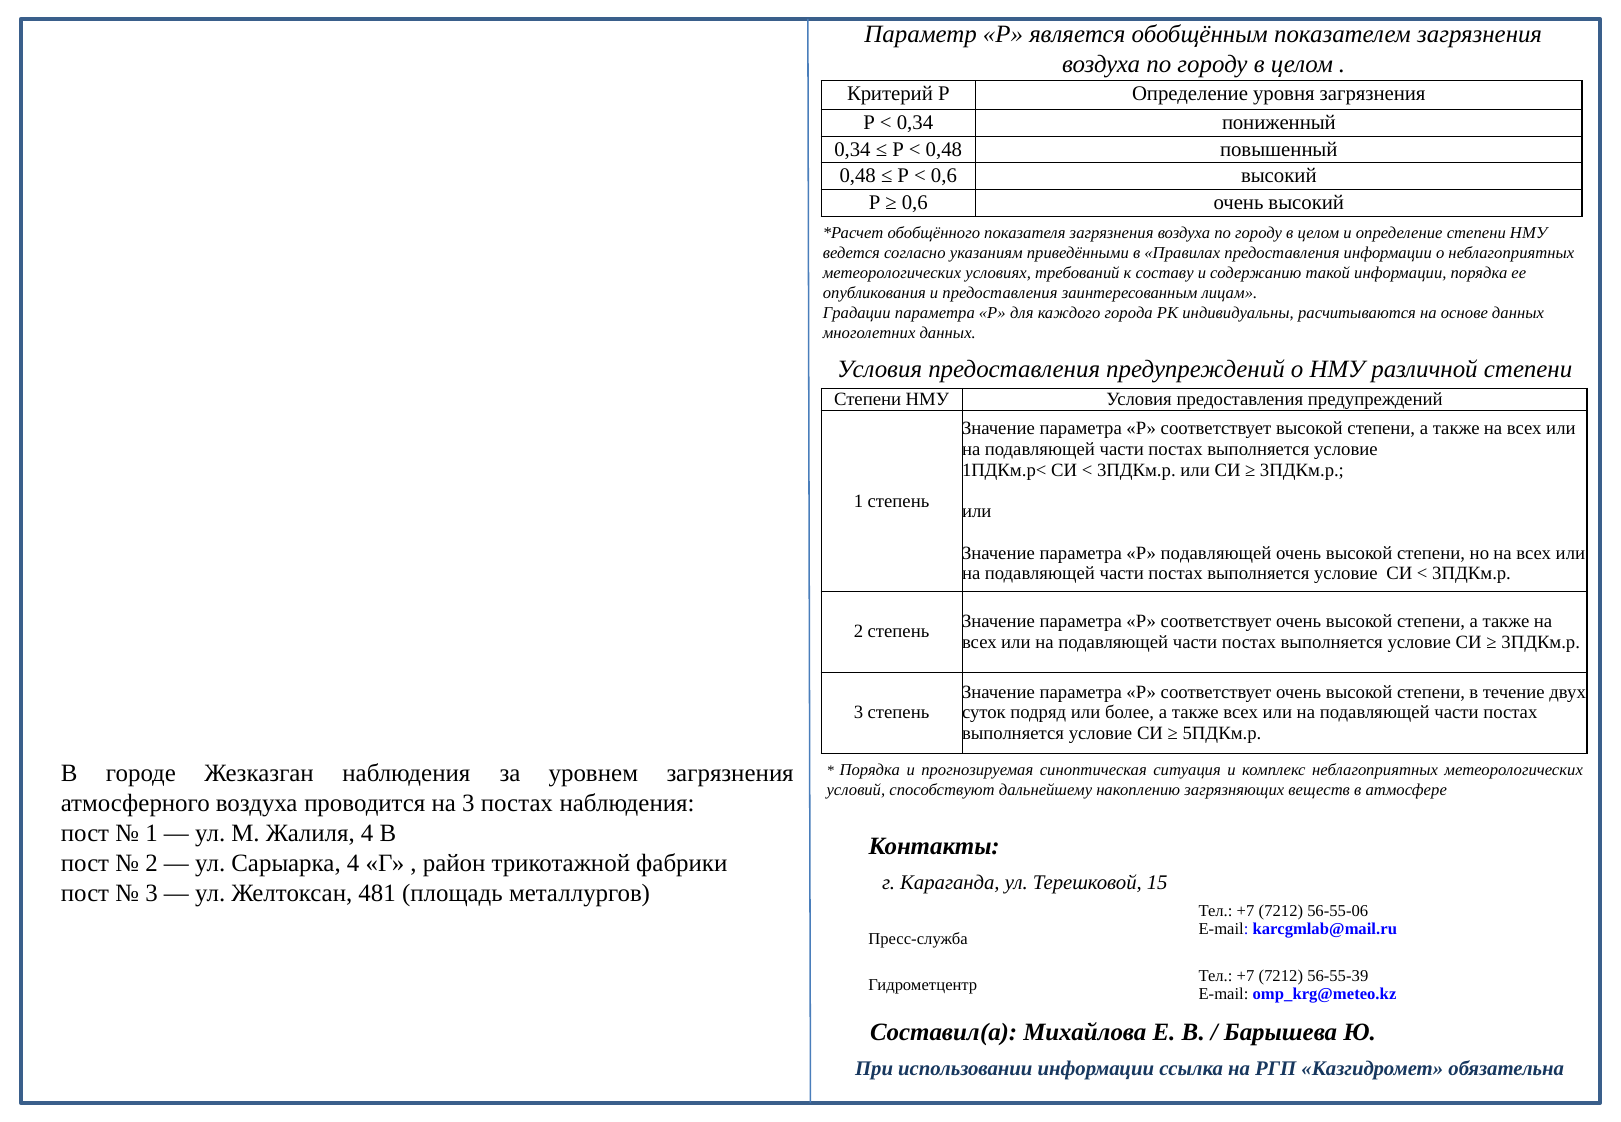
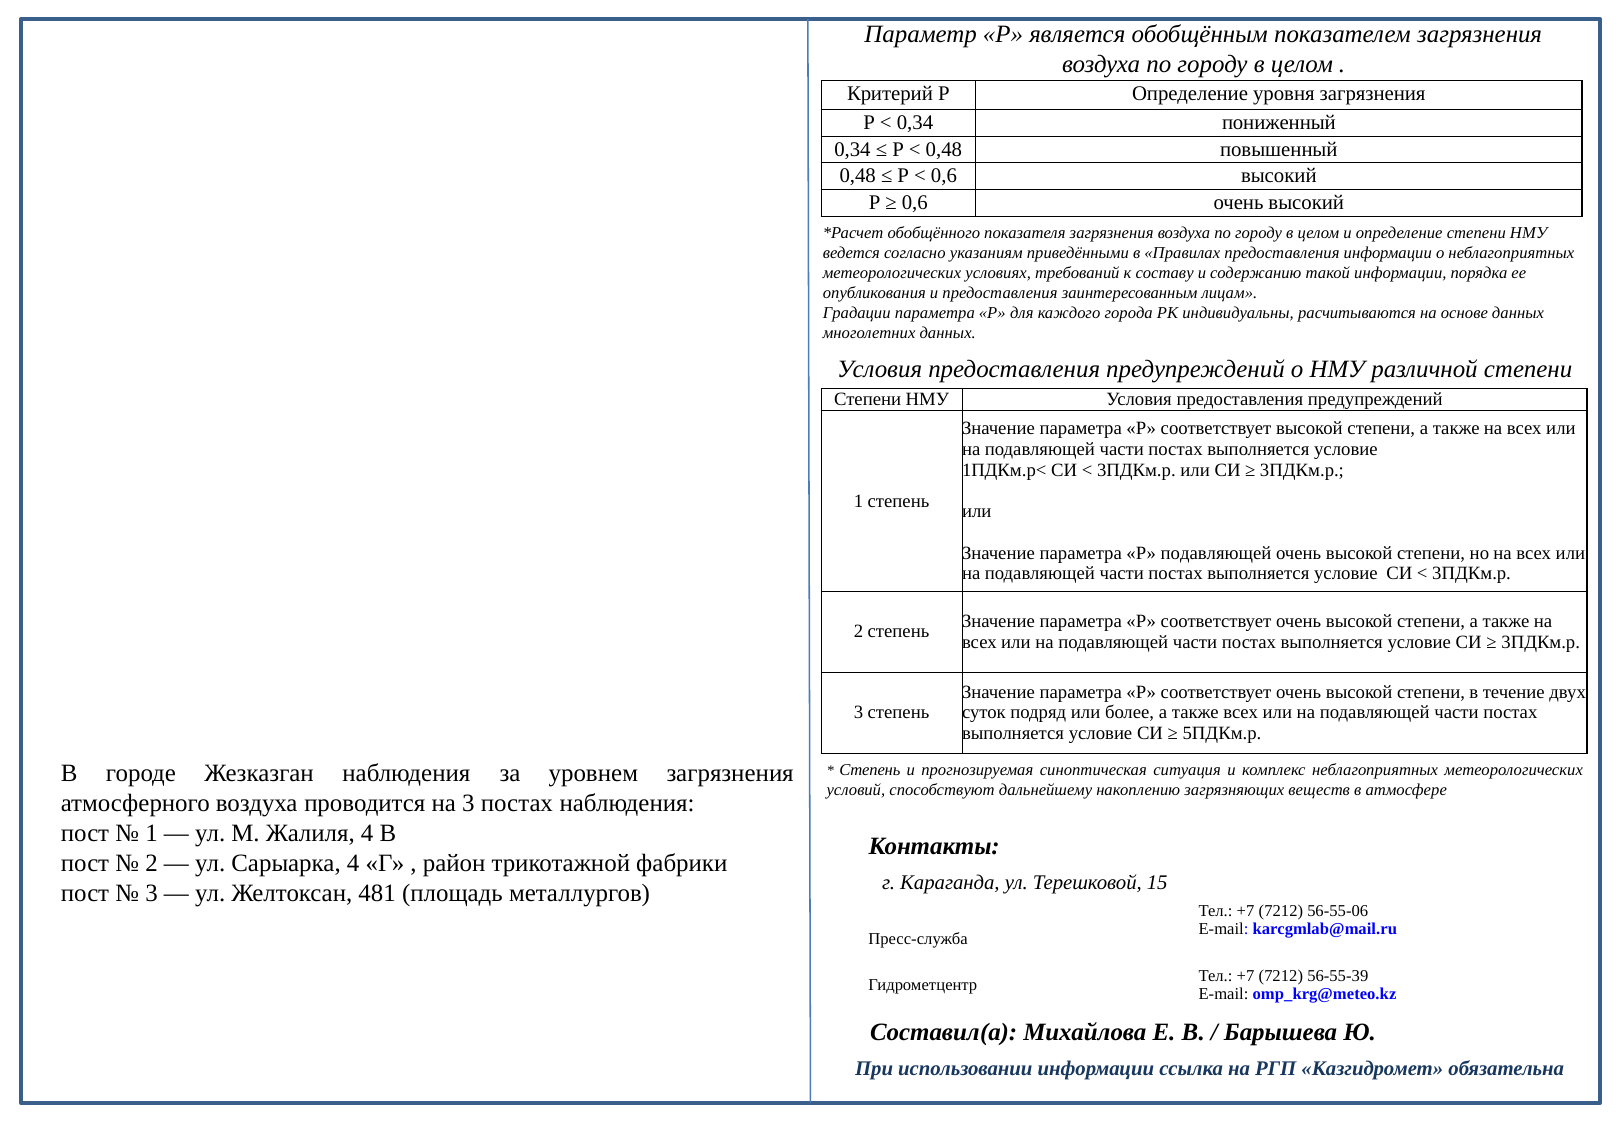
Порядка at (870, 770): Порядка -> Степень
